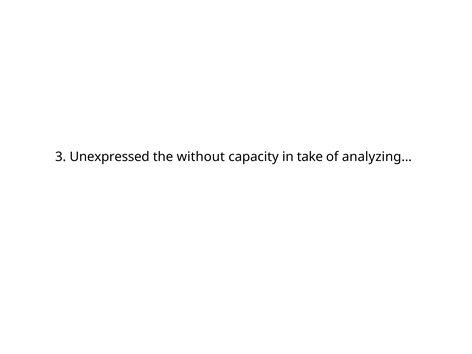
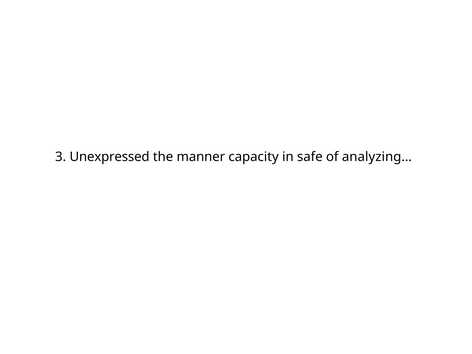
without: without -> manner
take: take -> safe
